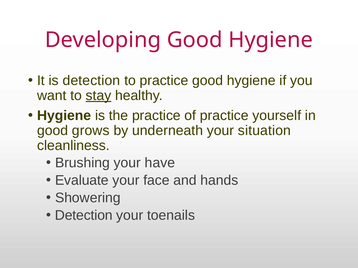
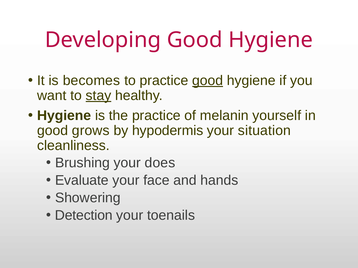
is detection: detection -> becomes
good at (208, 81) underline: none -> present
of practice: practice -> melanin
underneath: underneath -> hypodermis
have: have -> does
